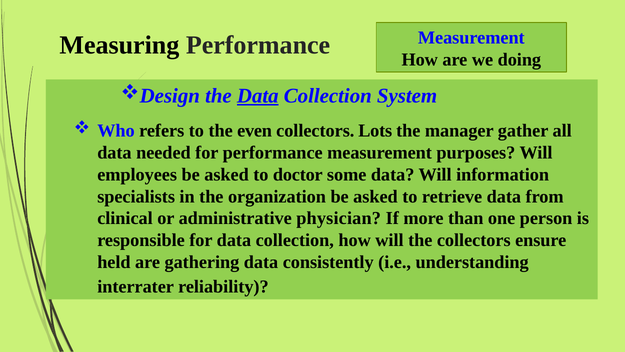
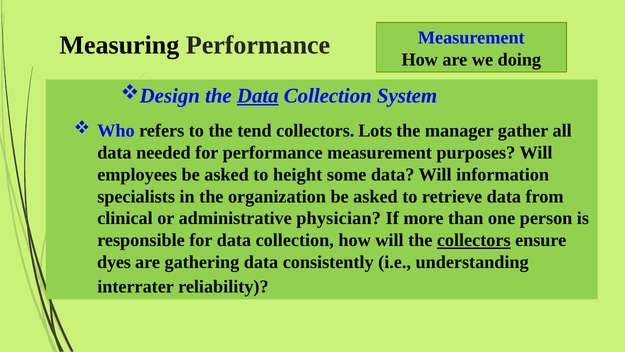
even: even -> tend
doctor: doctor -> height
collectors at (474, 240) underline: none -> present
held: held -> dyes
